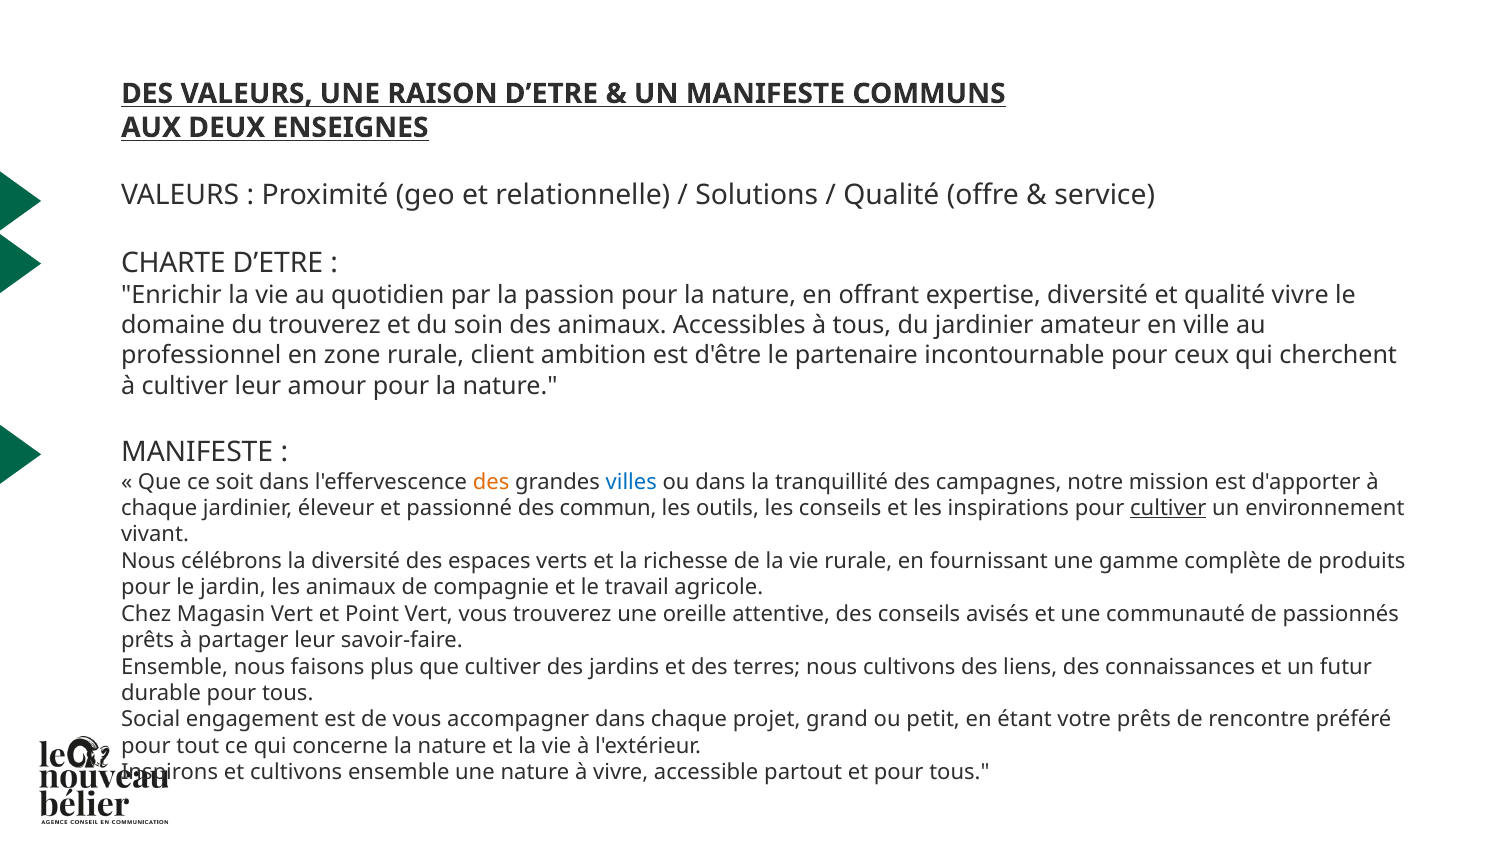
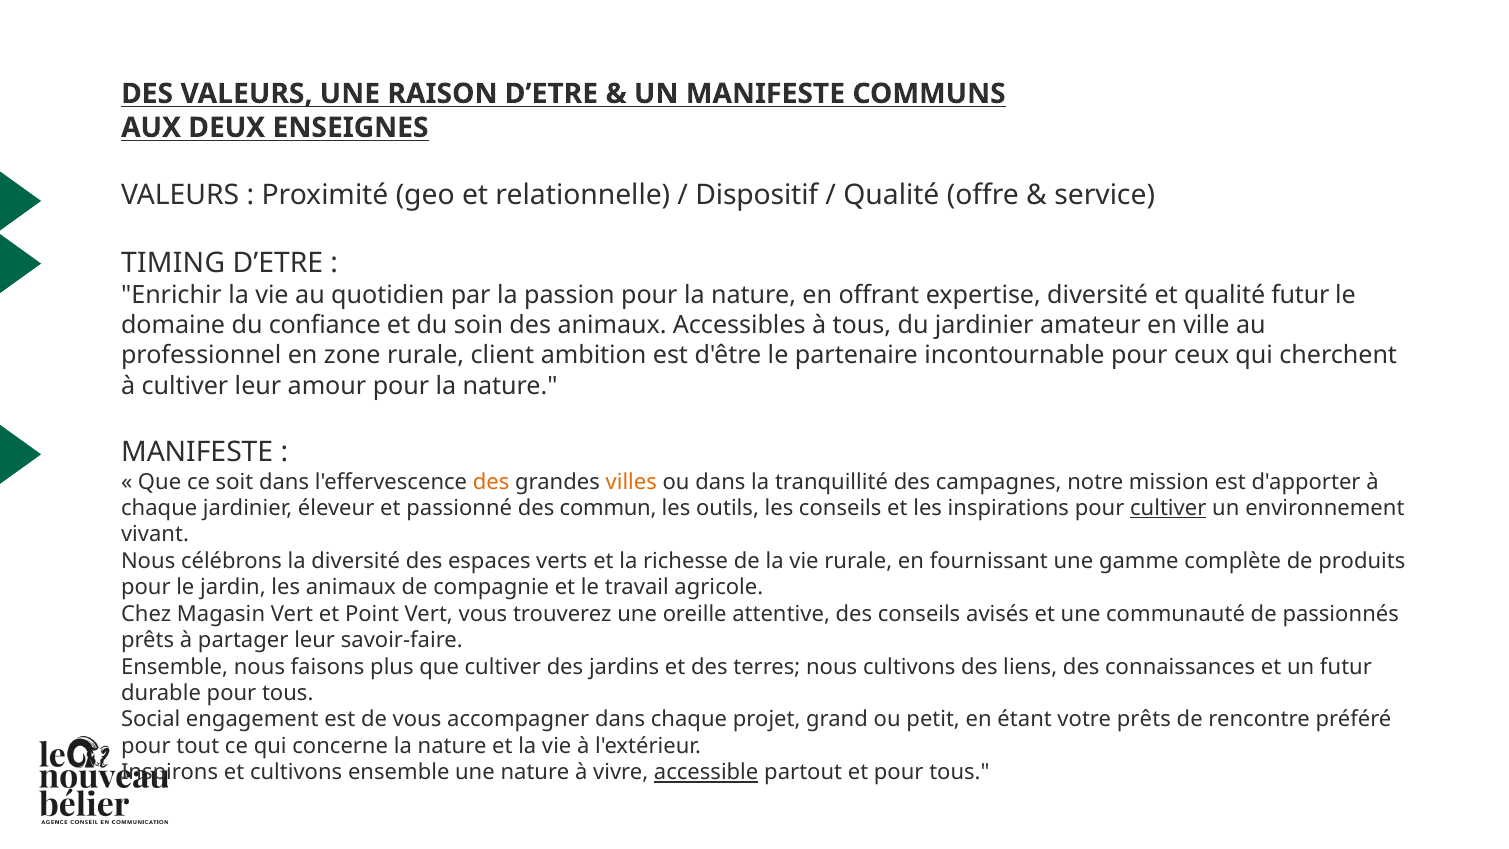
Solutions: Solutions -> Dispositif
CHARTE: CHARTE -> TIMING
qualité vivre: vivre -> futur
du trouverez: trouverez -> confiance
villes colour: blue -> orange
accessible underline: none -> present
